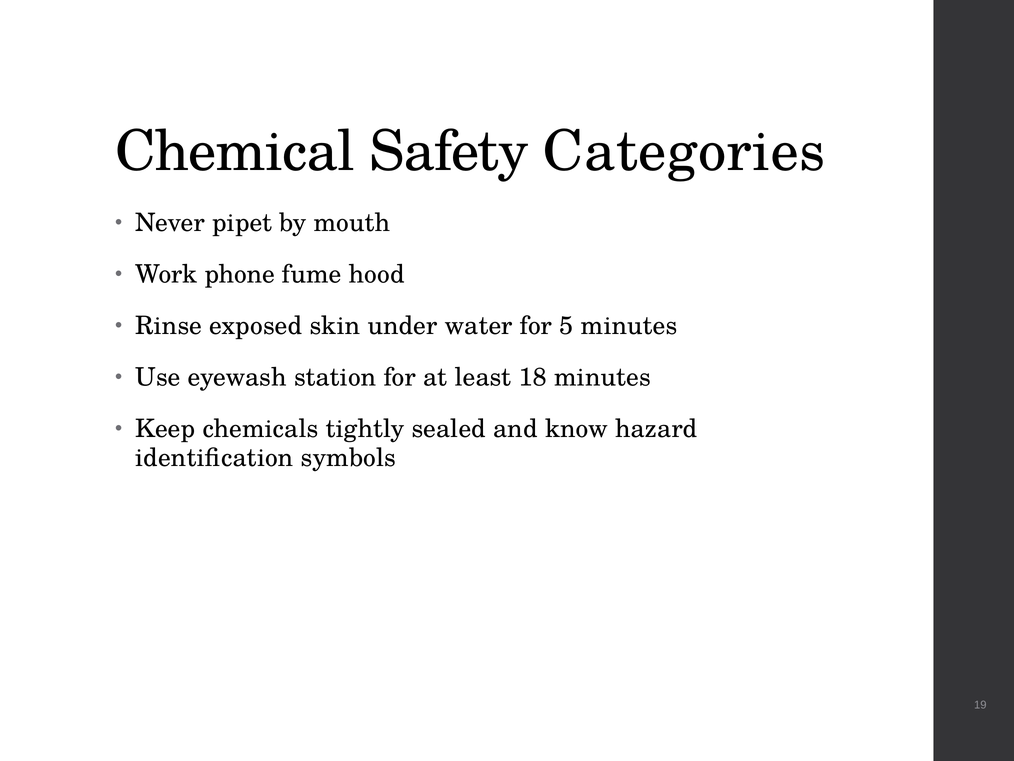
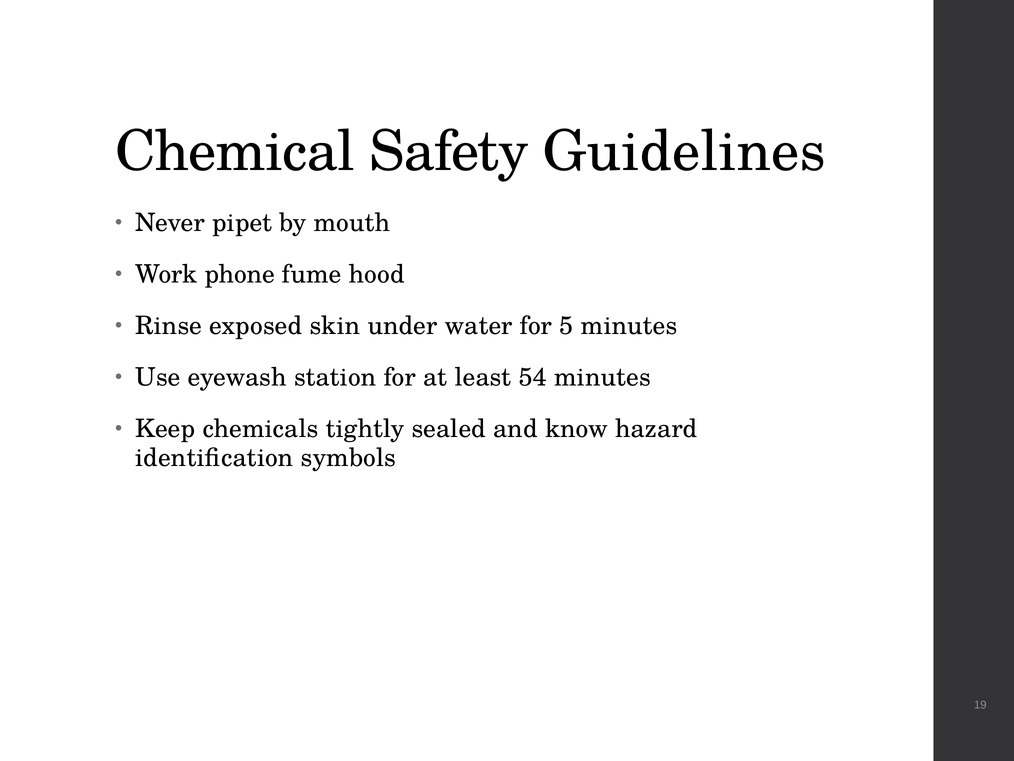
Categories: Categories -> Guidelines
18: 18 -> 54
